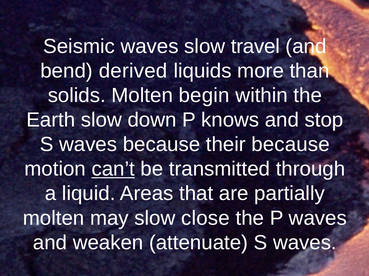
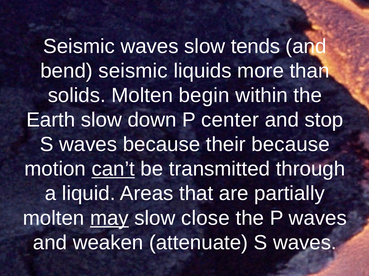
travel: travel -> tends
bend derived: derived -> seismic
knows: knows -> center
may underline: none -> present
